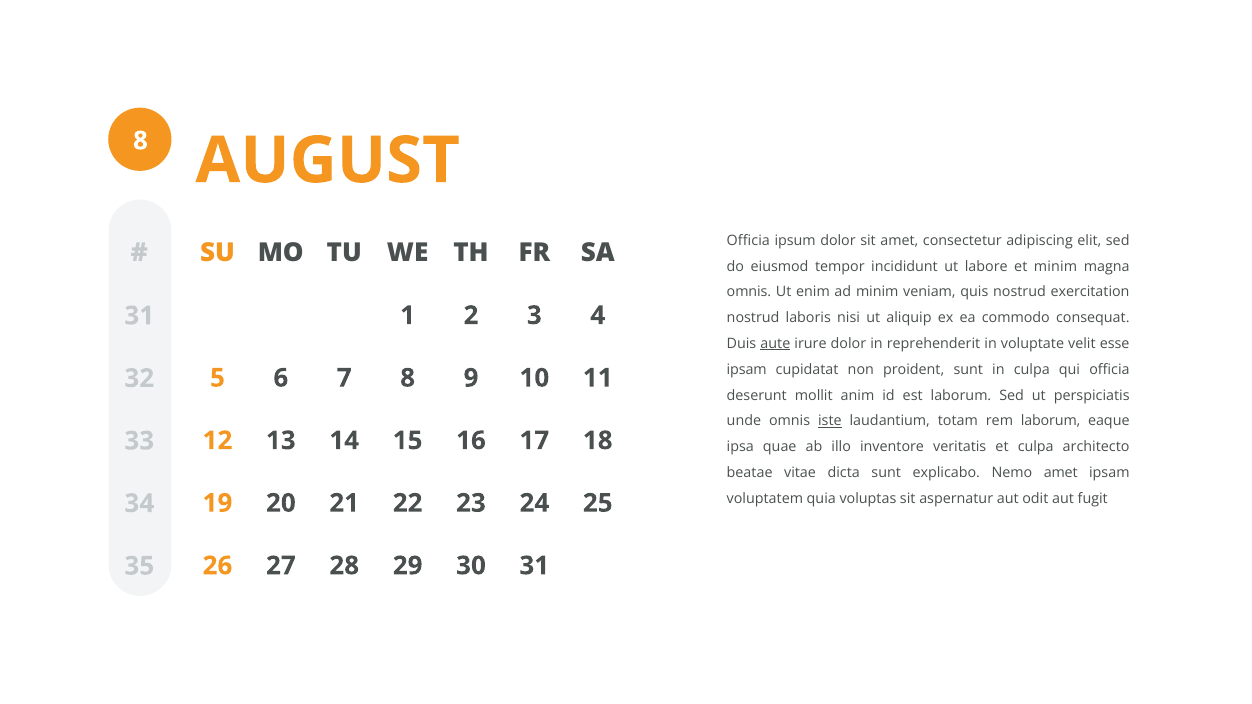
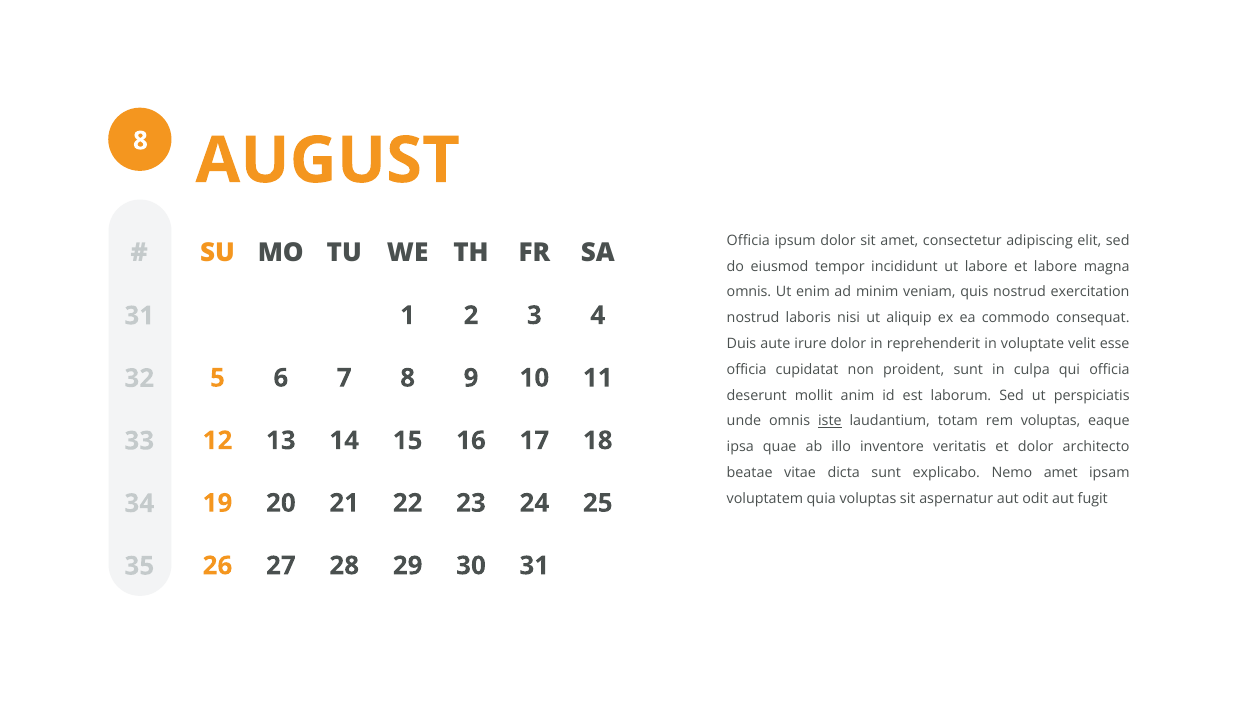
et minim: minim -> labore
aute underline: present -> none
ipsam at (747, 370): ipsam -> officia
rem laborum: laborum -> voluptas
et culpa: culpa -> dolor
